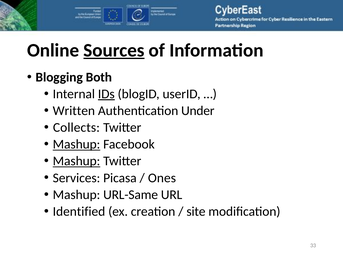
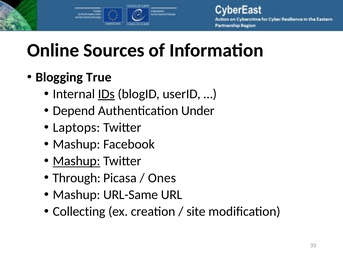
Sources underline: present -> none
Both: Both -> True
Written: Written -> Depend
Collects: Collects -> Laptops
Mashup at (76, 144) underline: present -> none
Services: Services -> Through
Identified: Identified -> Collecting
